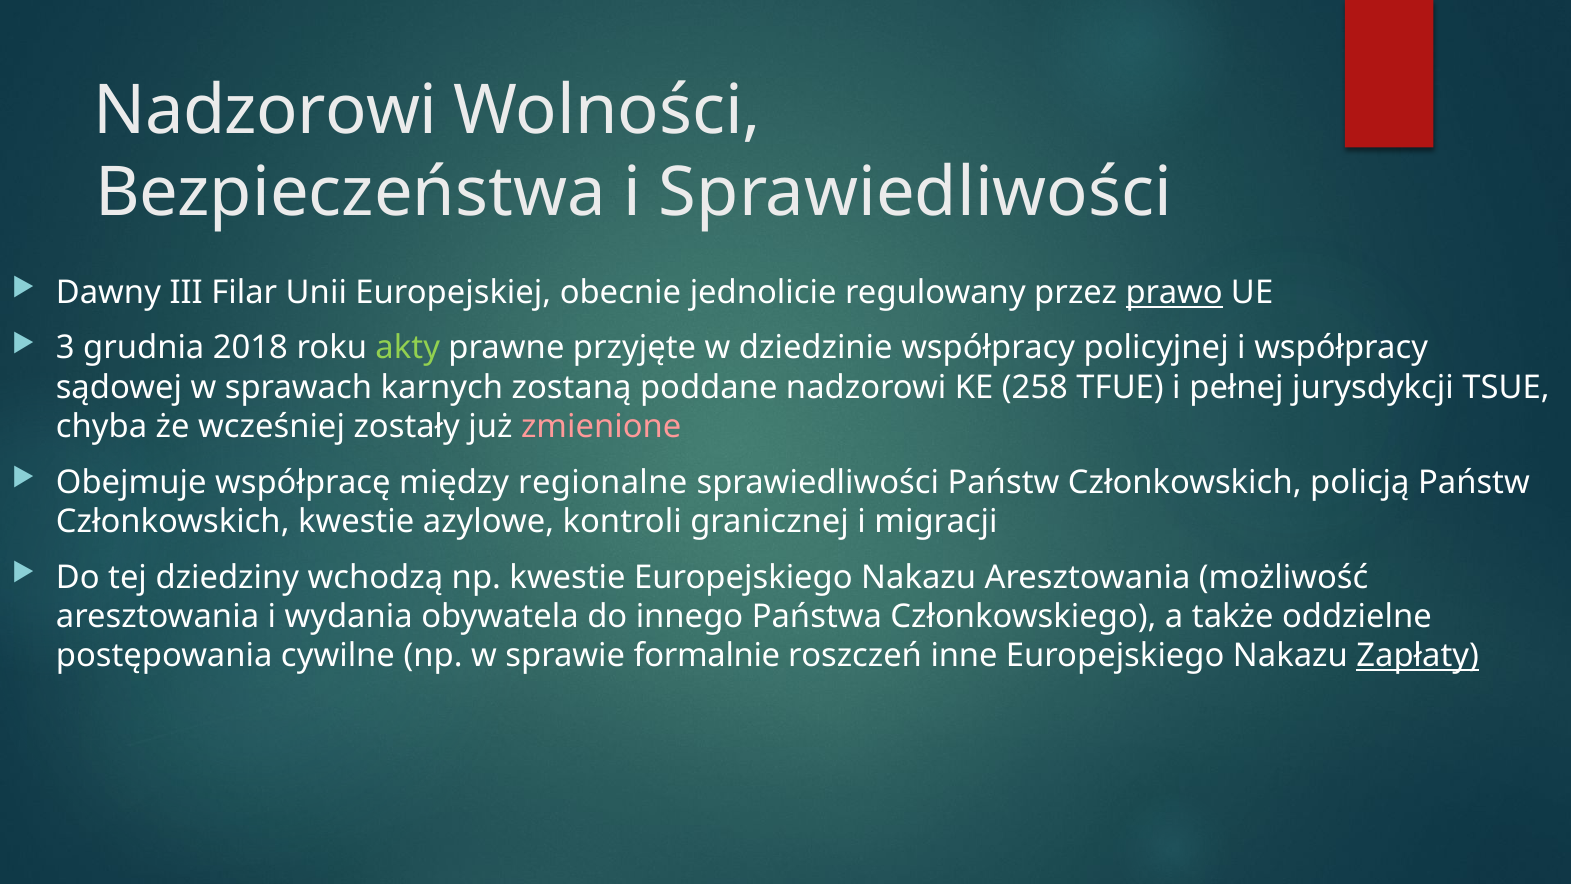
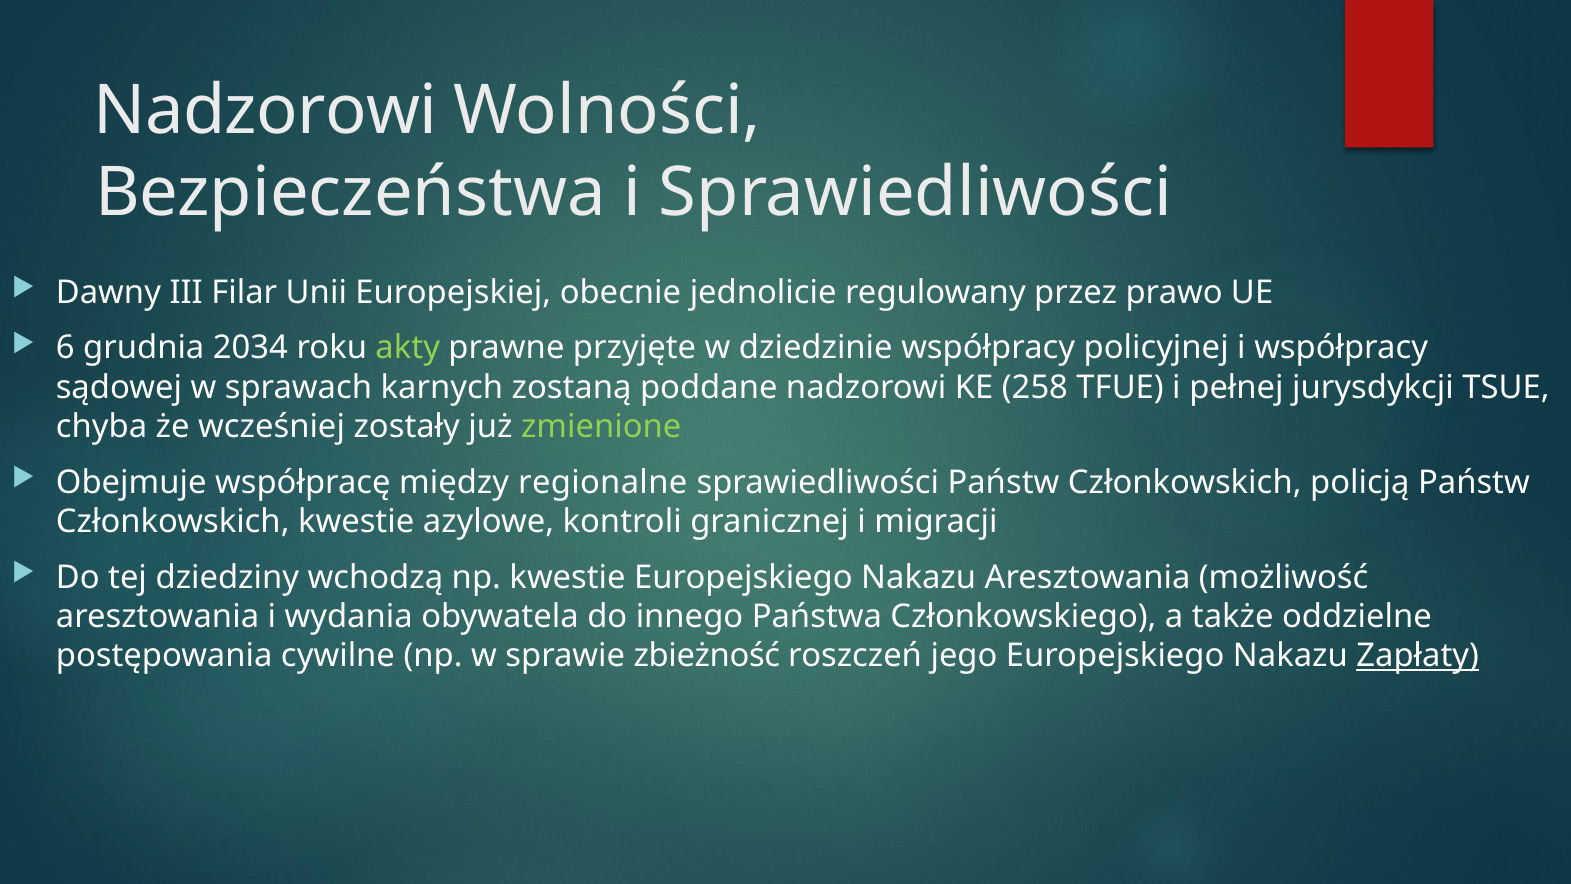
prawo underline: present -> none
3: 3 -> 6
2018: 2018 -> 2034
zmienione colour: pink -> light green
formalnie: formalnie -> zbieżność
inne: inne -> jego
